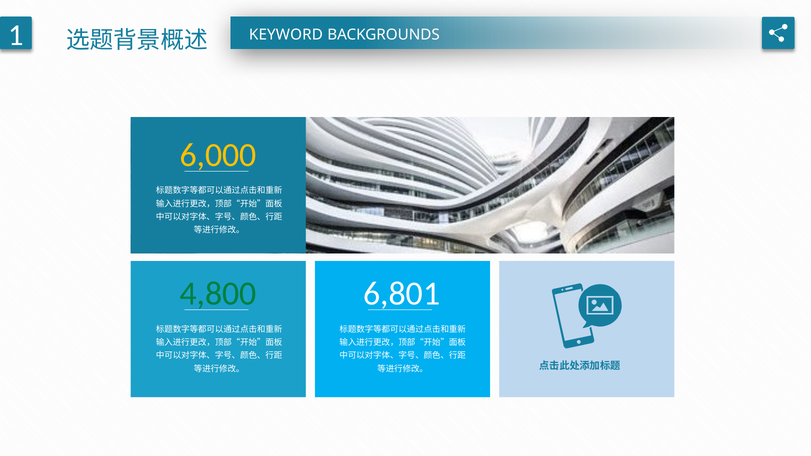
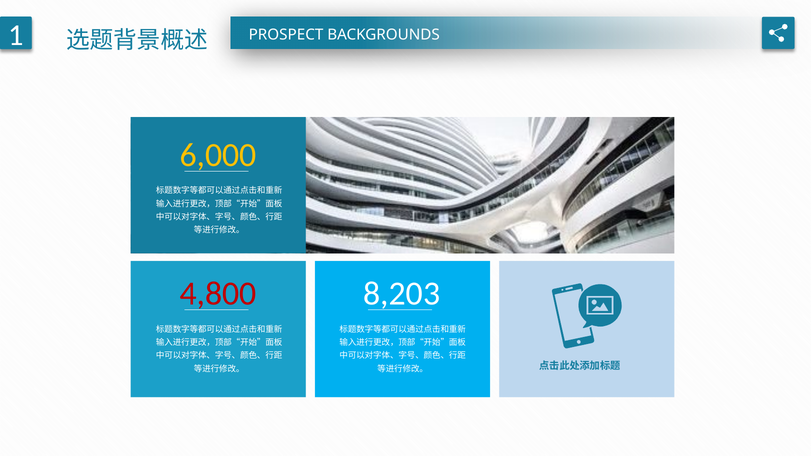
KEYWORD: KEYWORD -> PROSPECT
4,800 colour: green -> red
6,801: 6,801 -> 8,203
